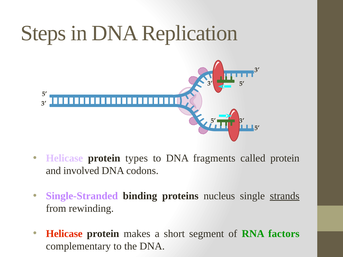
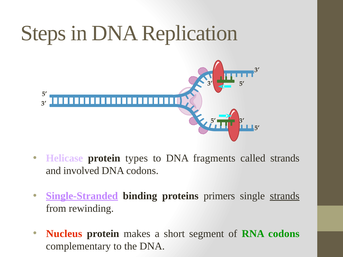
called protein: protein -> strands
Single-Stranded underline: none -> present
nucleus: nucleus -> primers
Helicase at (64, 234): Helicase -> Nucleus
RNA factors: factors -> codons
